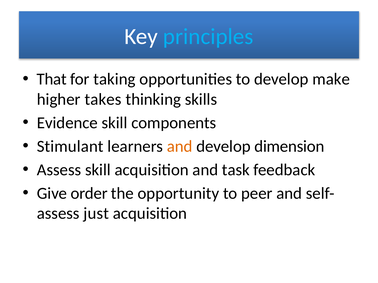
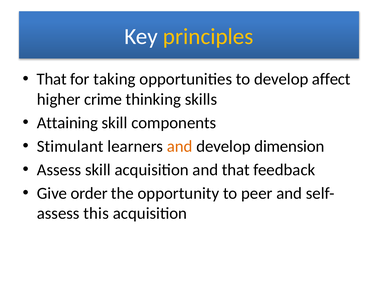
principles colour: light blue -> yellow
make: make -> affect
takes: takes -> crime
Evidence: Evidence -> Attaining
and task: task -> that
just: just -> this
